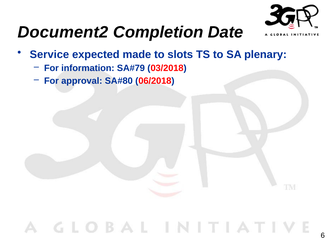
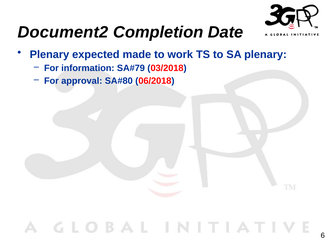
Service at (49, 54): Service -> Plenary
slots: slots -> work
